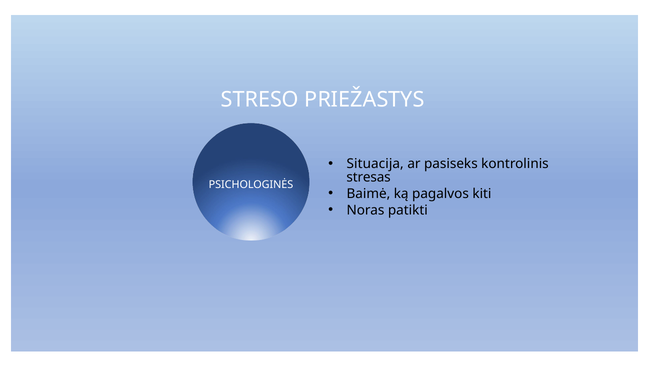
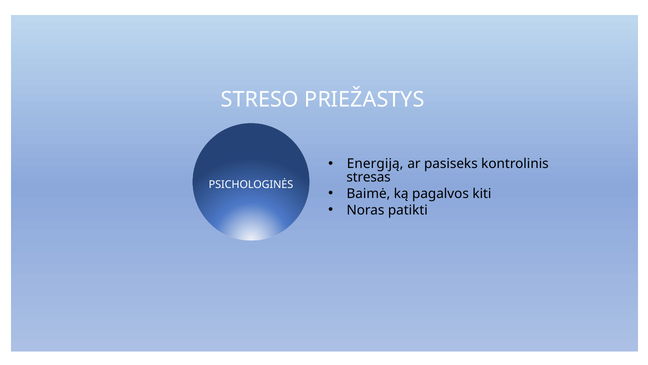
Situacija: Situacija -> Energiją
